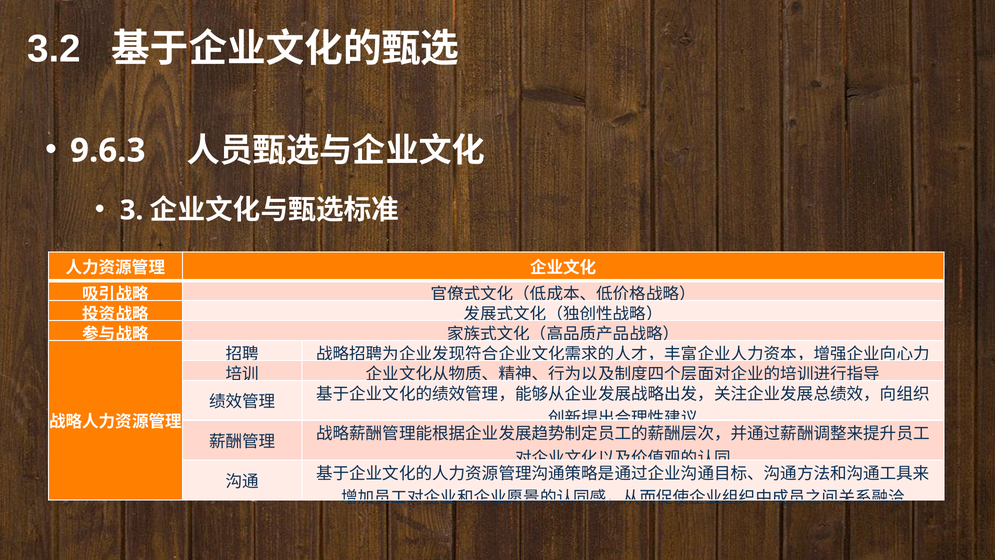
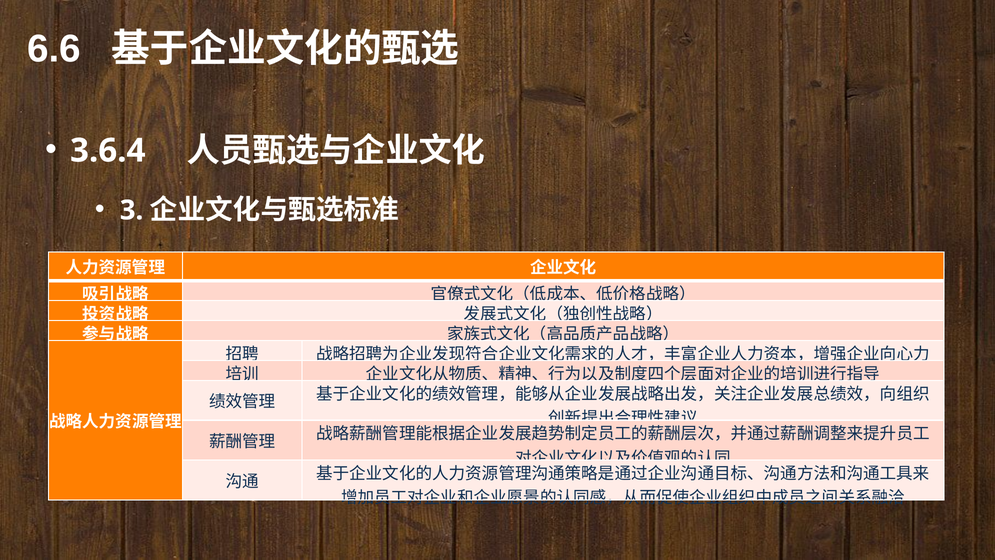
3.2: 3.2 -> 6.6
9.6.3: 9.6.3 -> 3.6.4
